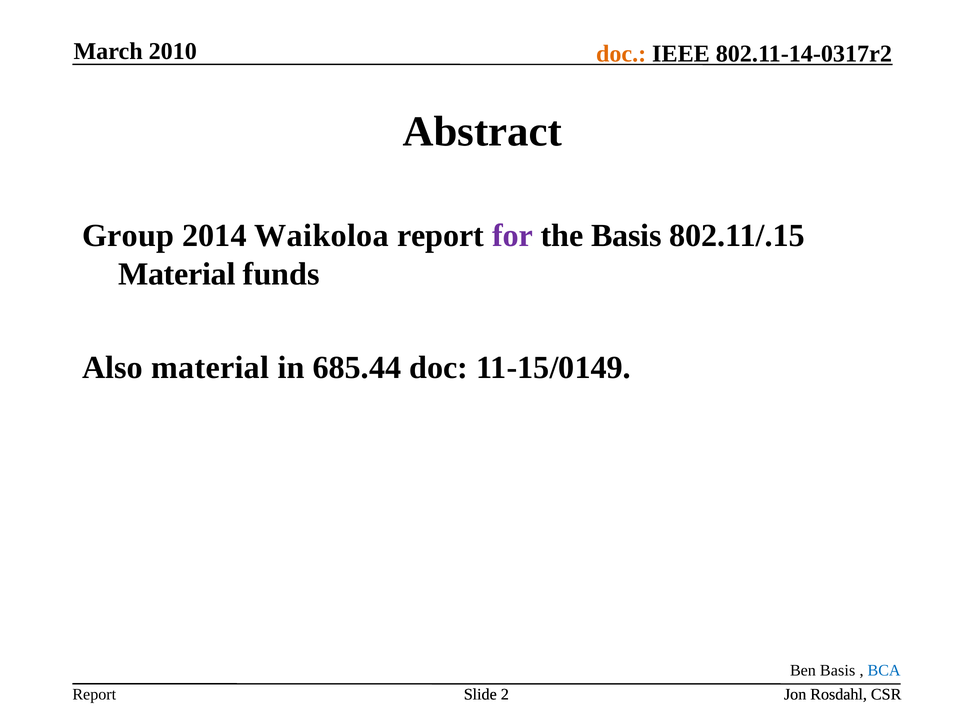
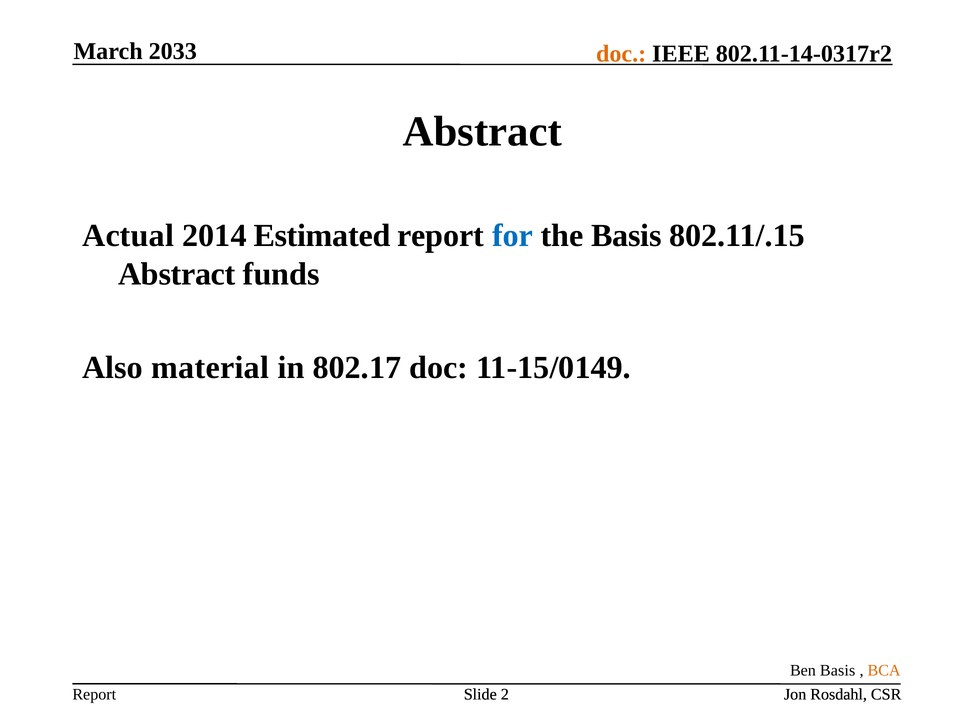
2010: 2010 -> 2033
Group: Group -> Actual
Waikoloa: Waikoloa -> Estimated
for colour: purple -> blue
Material at (177, 274): Material -> Abstract
685.44: 685.44 -> 802.17
BCA colour: blue -> orange
